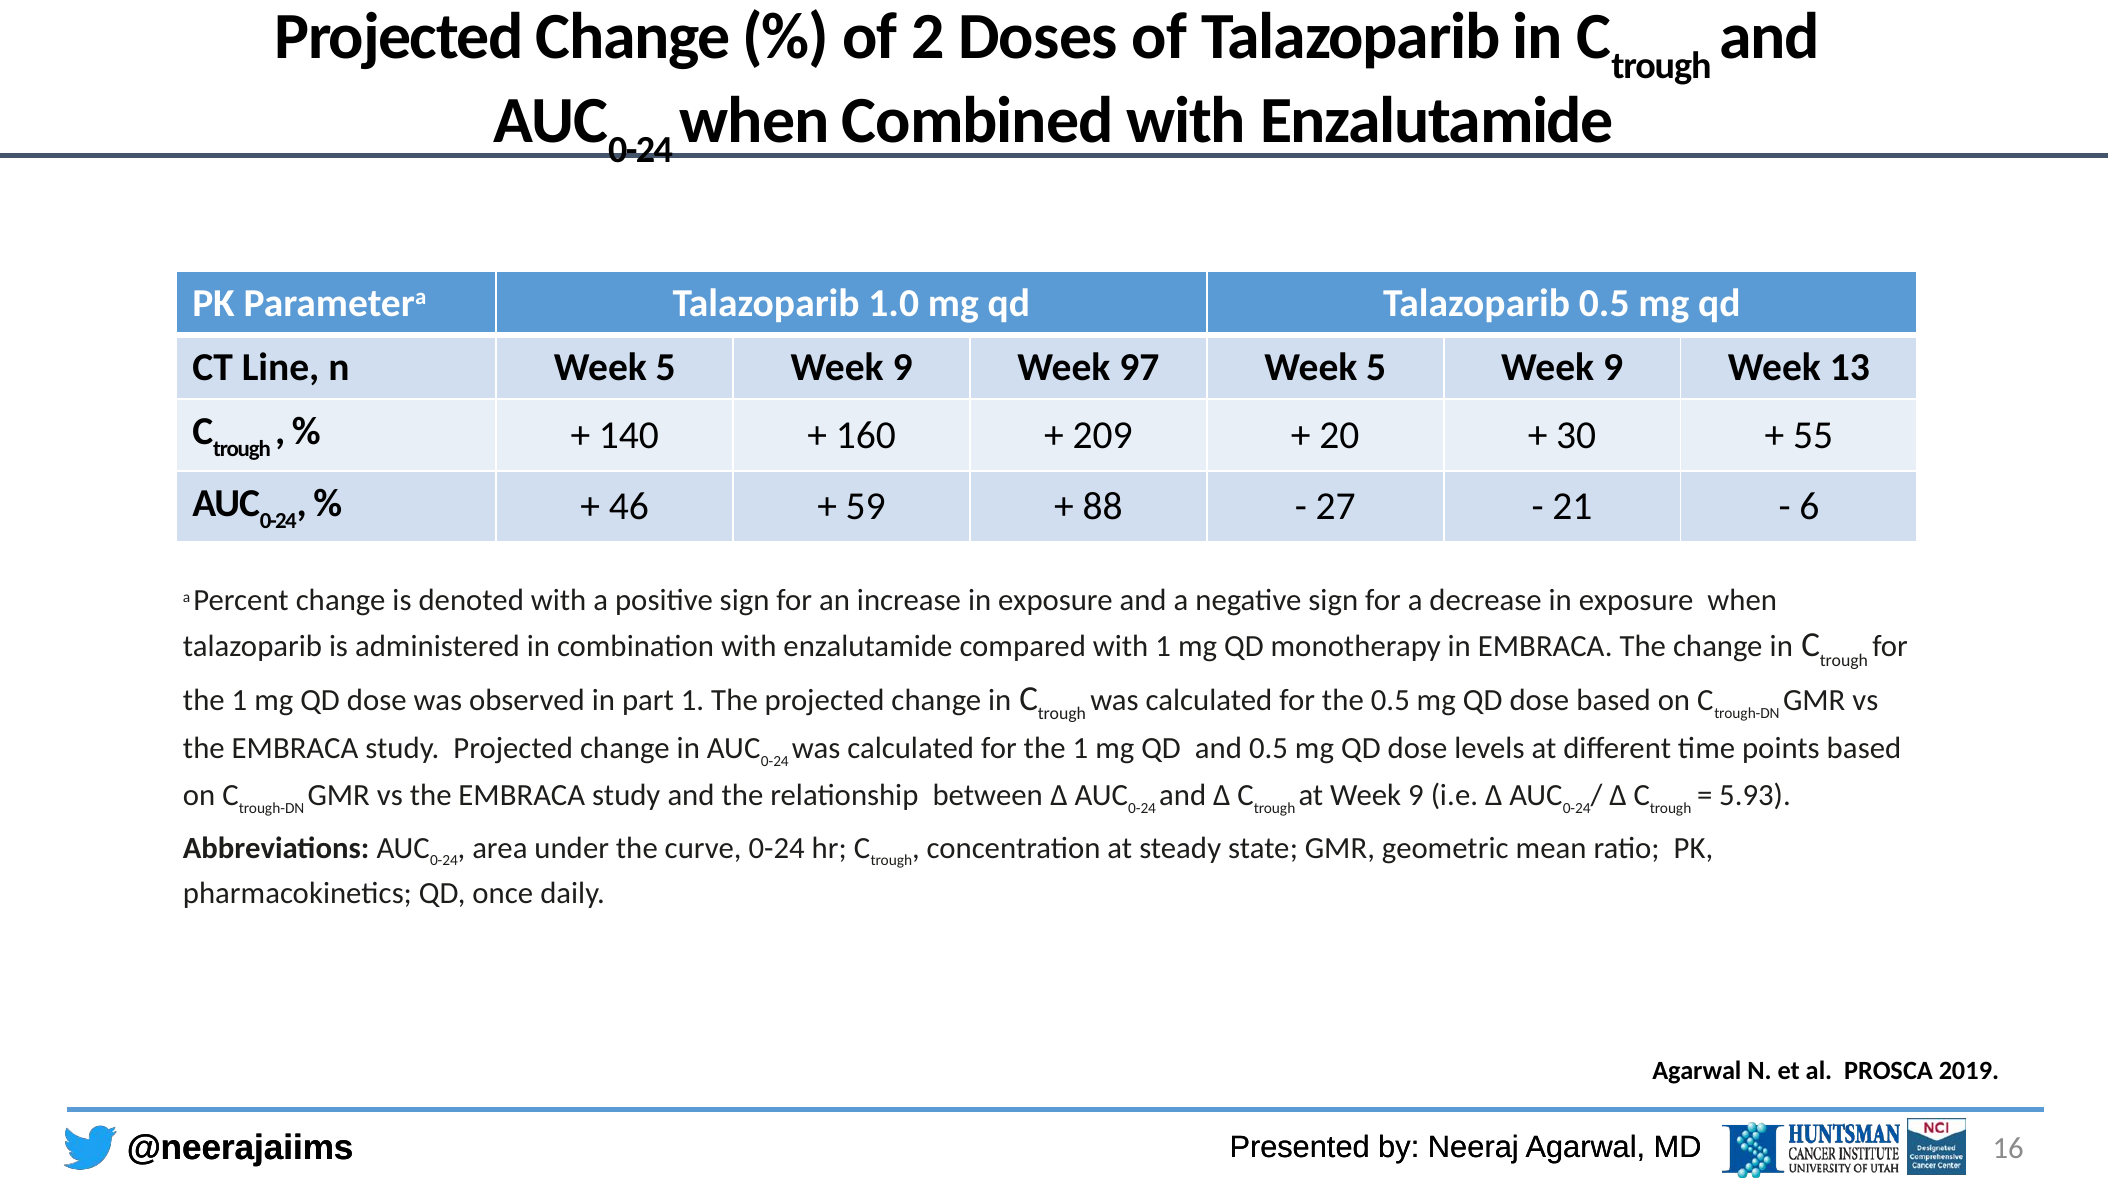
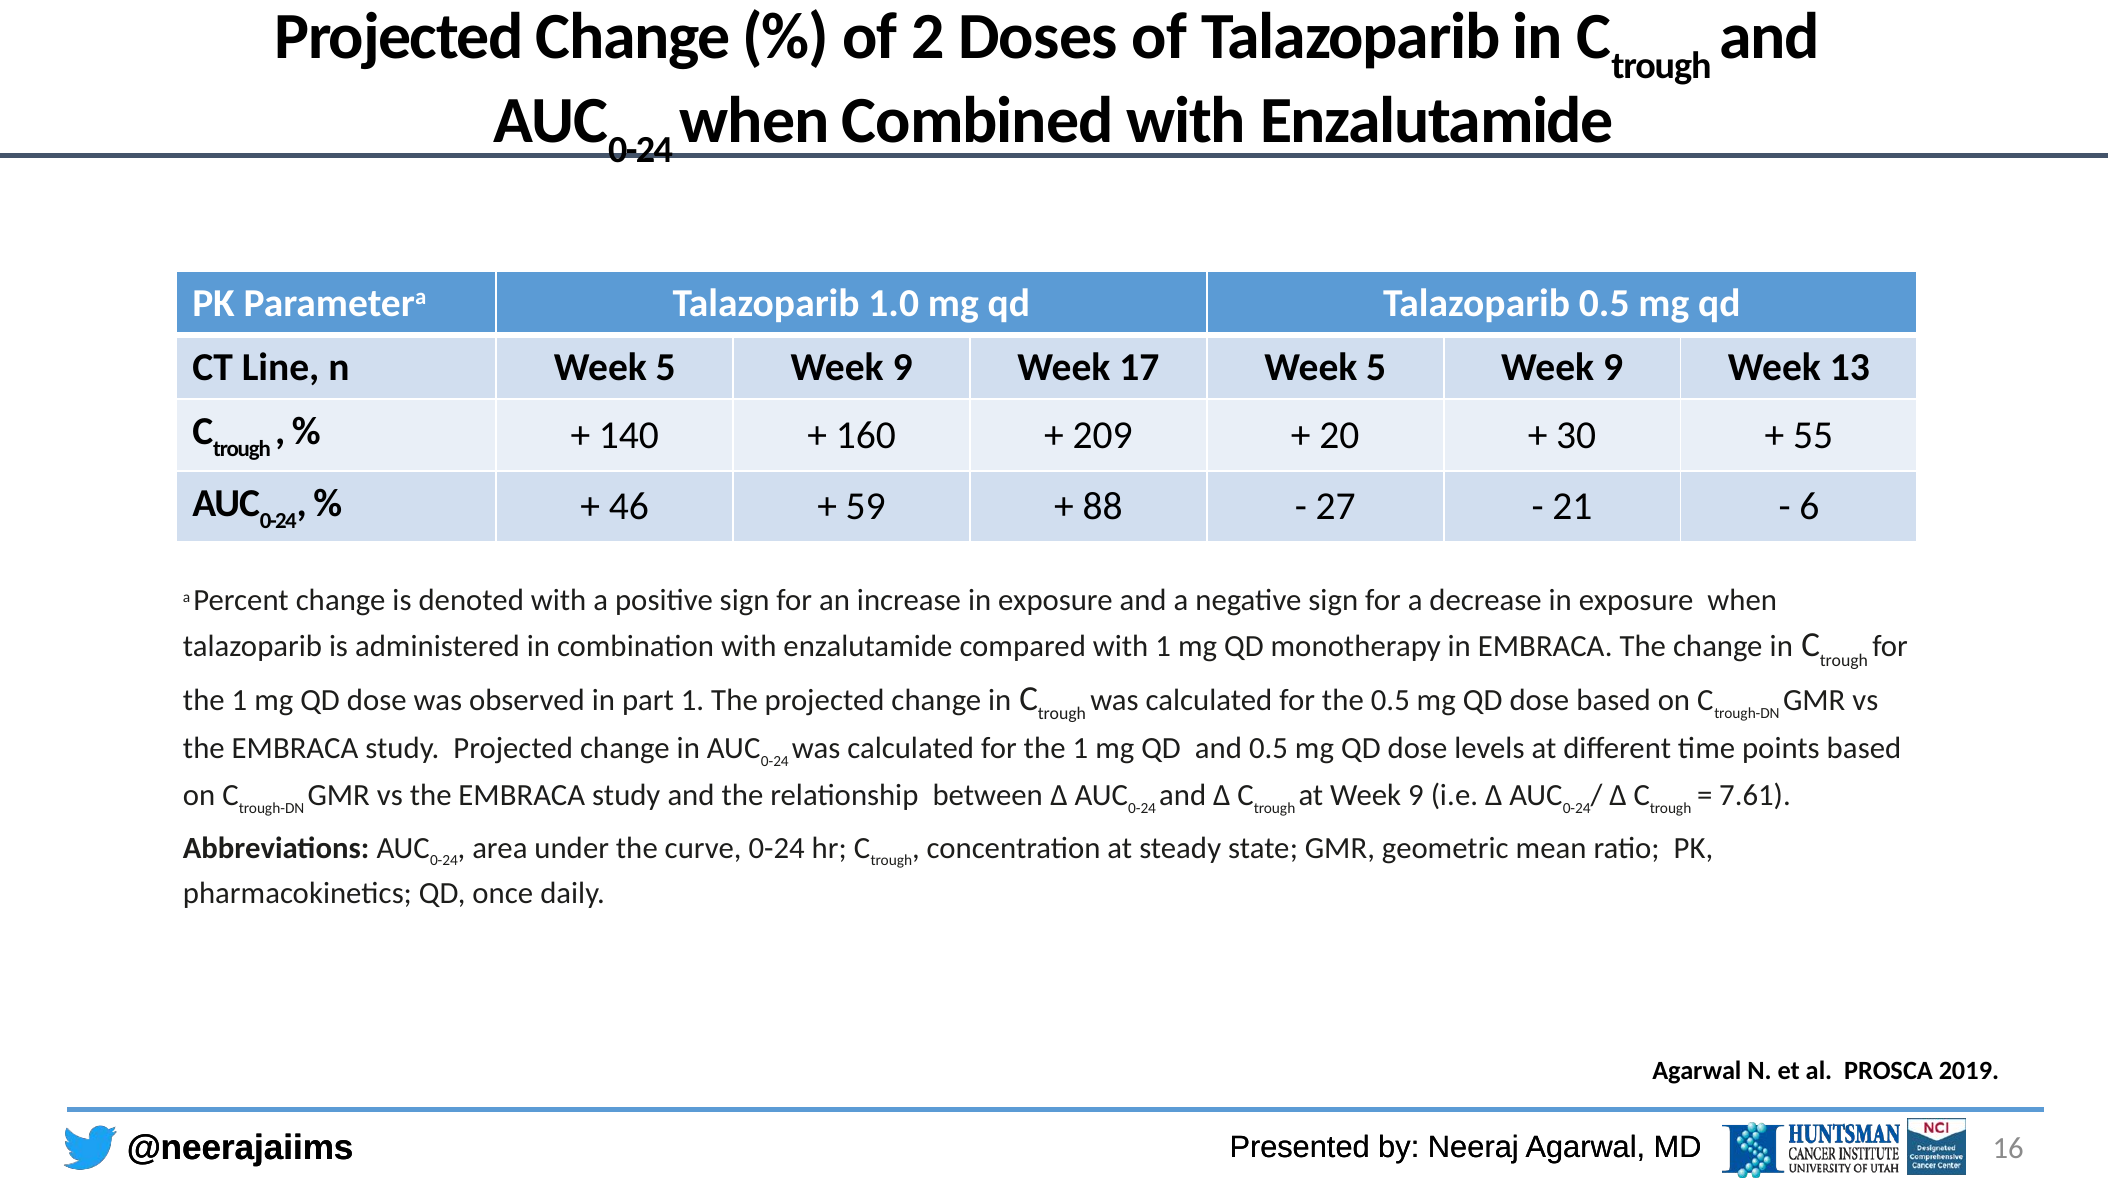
97: 97 -> 17
5.93: 5.93 -> 7.61
